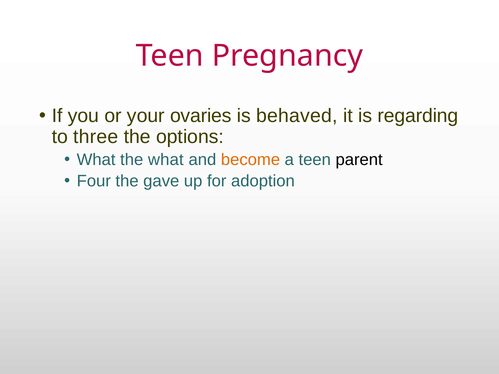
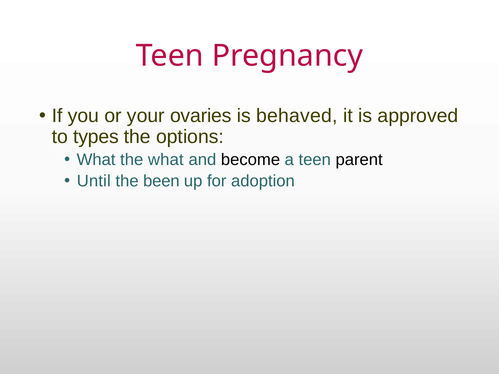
regarding: regarding -> approved
three: three -> types
become colour: orange -> black
Four: Four -> Until
gave: gave -> been
